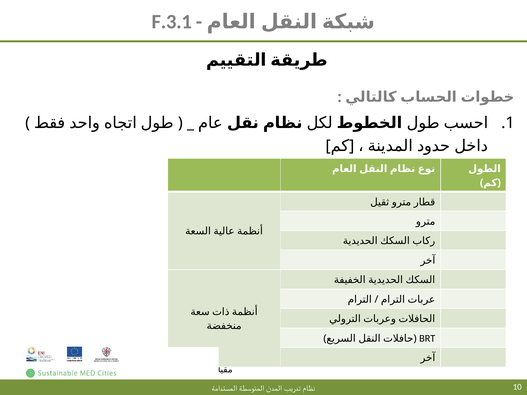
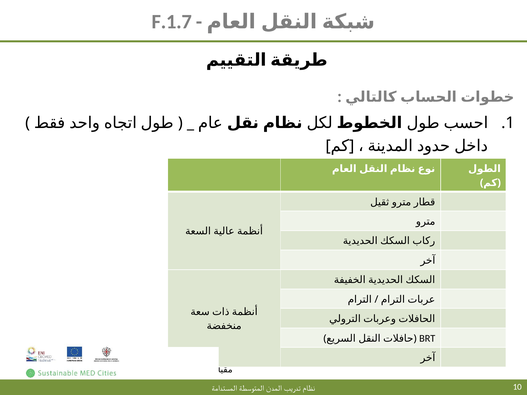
F.3.1: F.3.1 -> F.1.7
